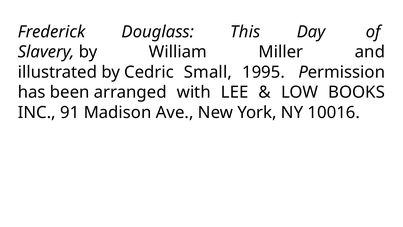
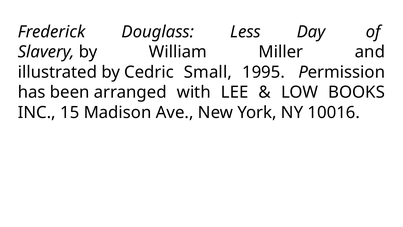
This: This -> Less
91: 91 -> 15
